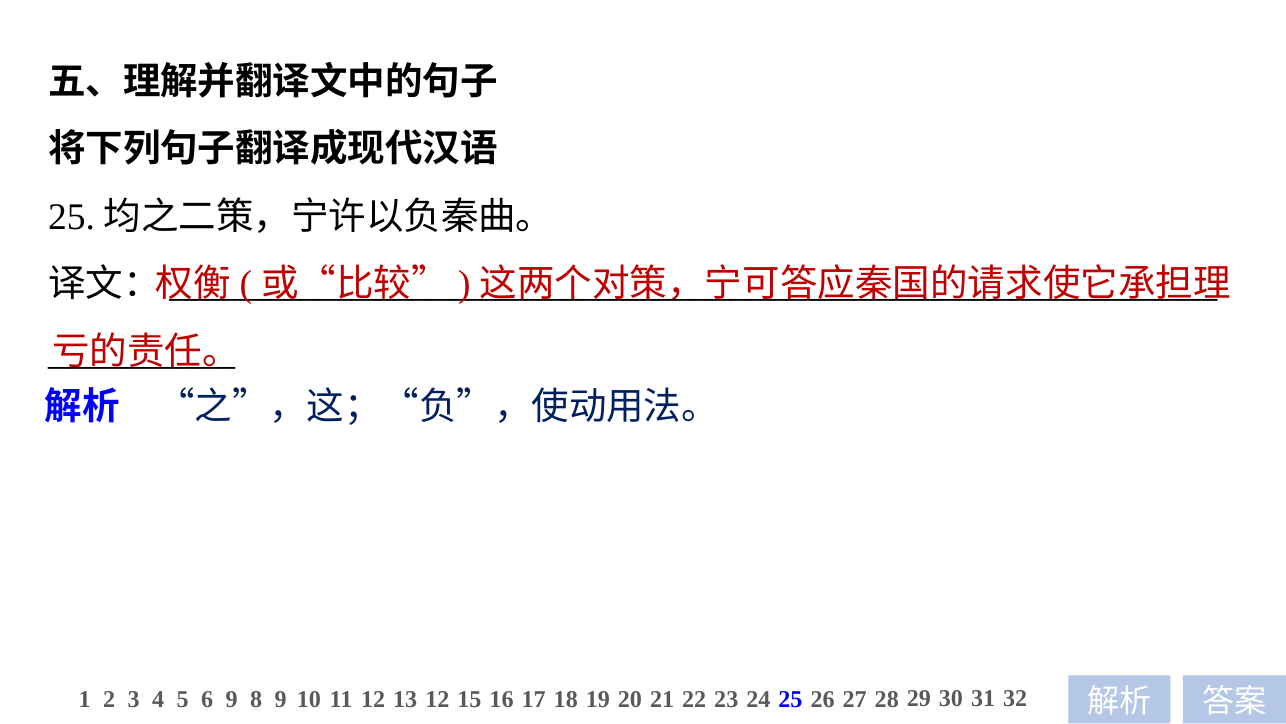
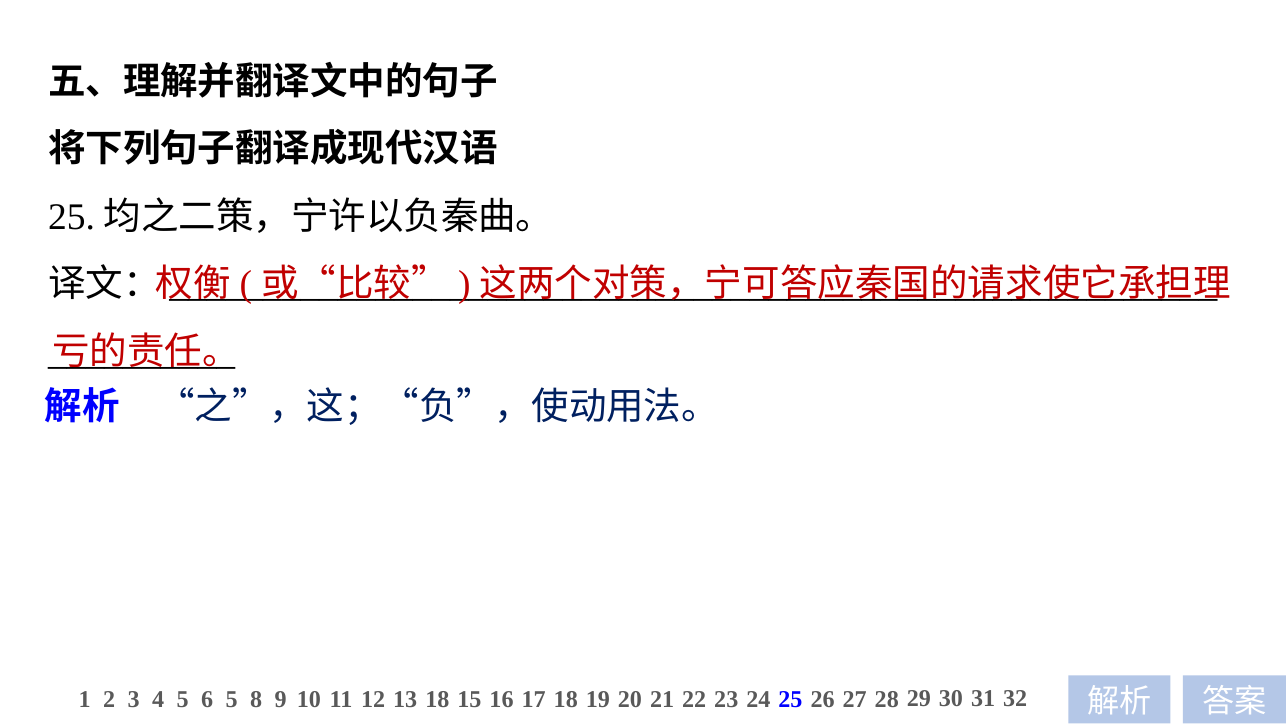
6 9: 9 -> 5
13 12: 12 -> 18
